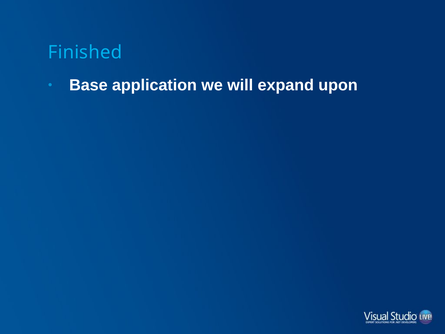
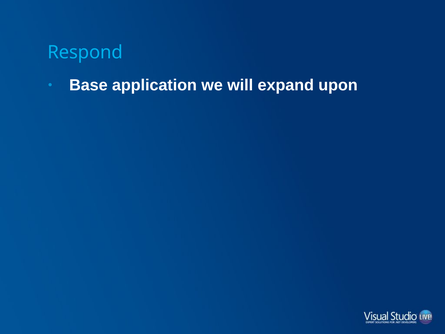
Finished: Finished -> Respond
